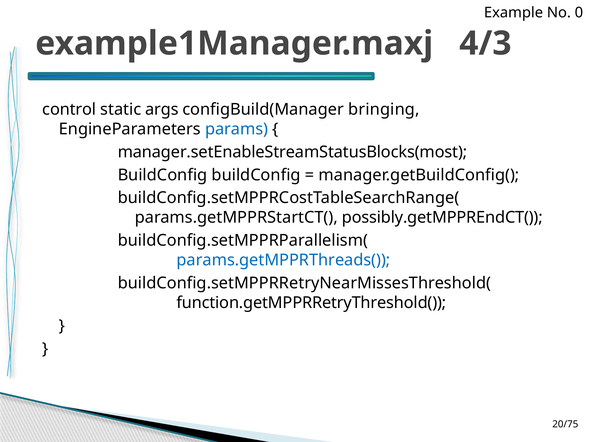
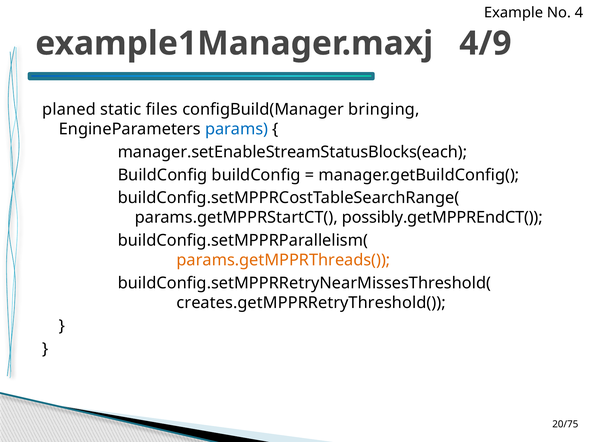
0: 0 -> 4
4/3: 4/3 -> 4/9
control: control -> planed
args: args -> files
manager.setEnableStreamStatusBlocks(most: manager.setEnableStreamStatusBlocks(most -> manager.setEnableStreamStatusBlocks(each
params.getMPPRThreads( colour: blue -> orange
function.getMPPRRetryThreshold(: function.getMPPRRetryThreshold( -> creates.getMPPRRetryThreshold(
